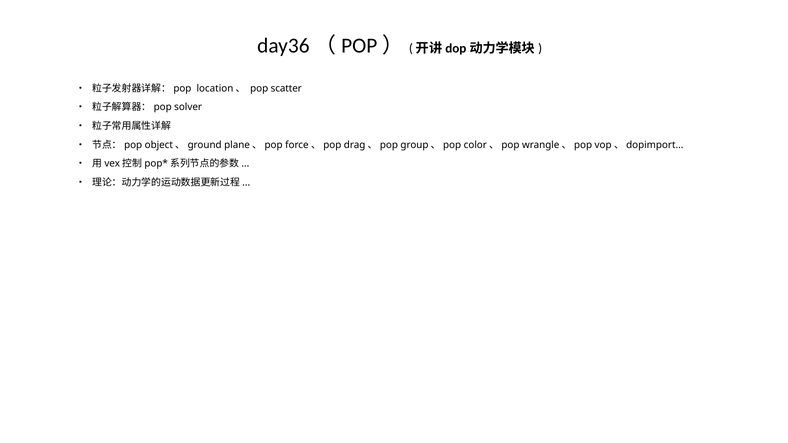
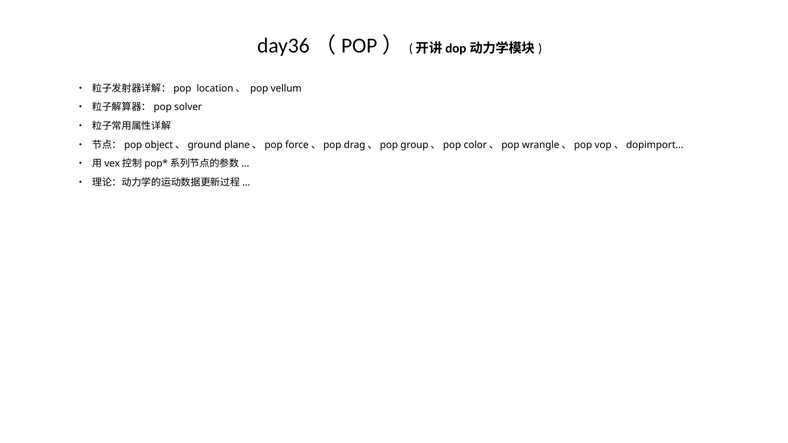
scatter: scatter -> vellum
